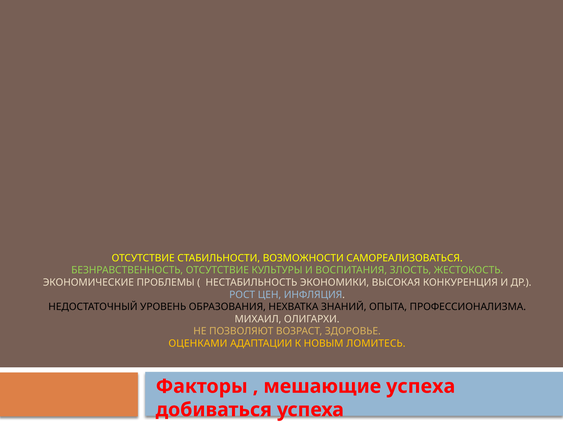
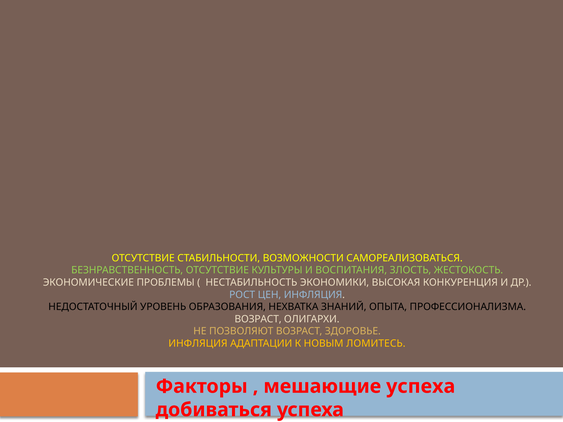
МИХАИЛ at (258, 319): МИХАИЛ -> ВОЗРАСТ
ОЦЕНКАМИ at (198, 344): ОЦЕНКАМИ -> ИНФЛЯЦИЯ
